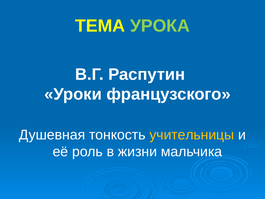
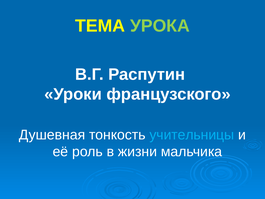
учительницы colour: yellow -> light blue
